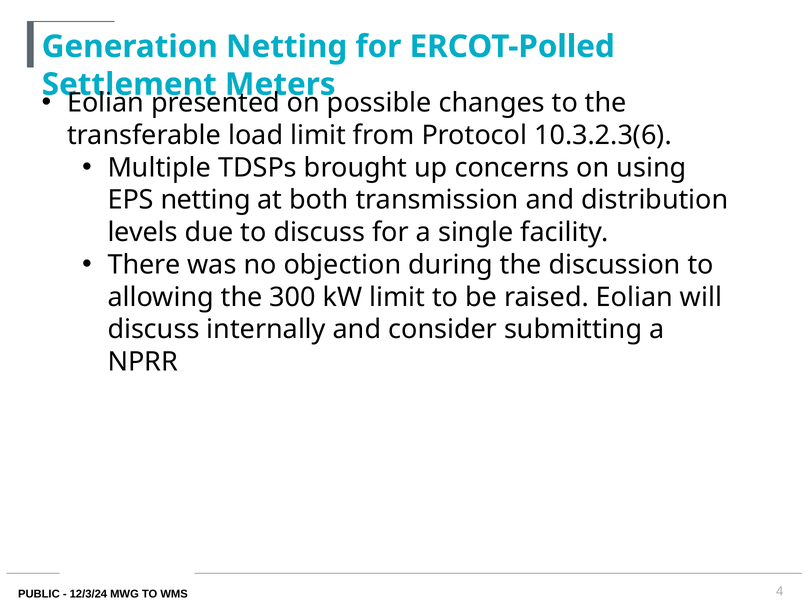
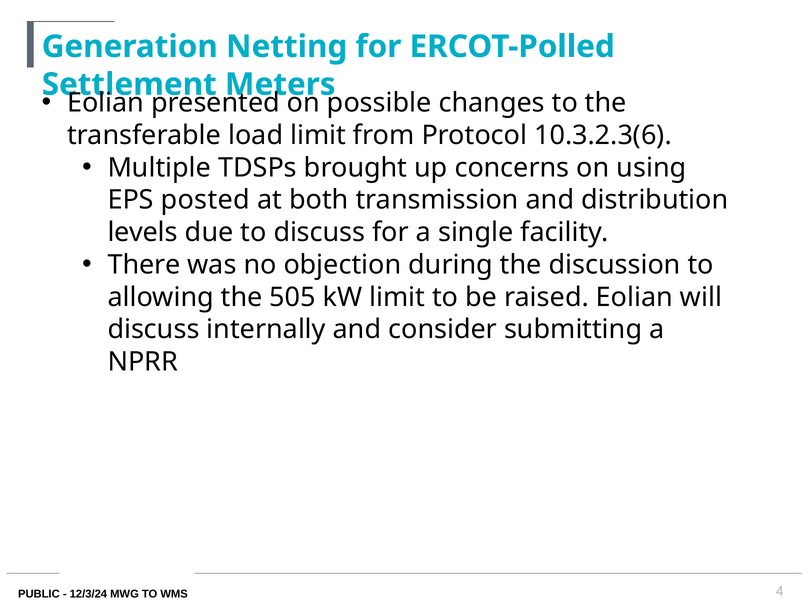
EPS netting: netting -> posted
300: 300 -> 505
